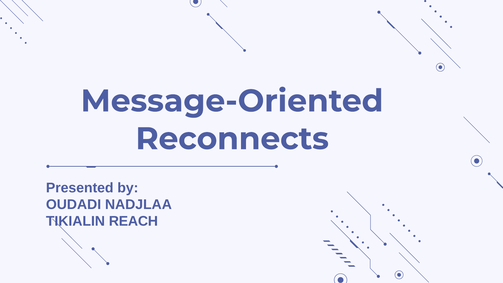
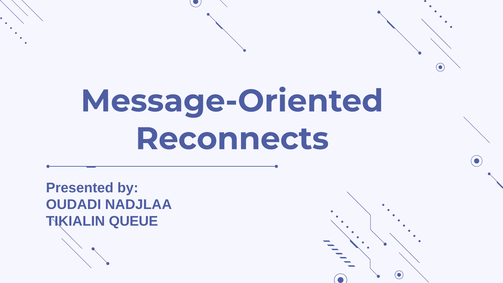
REACH: REACH -> QUEUE
